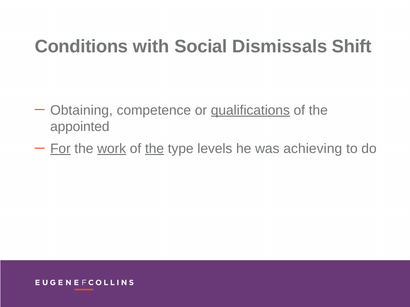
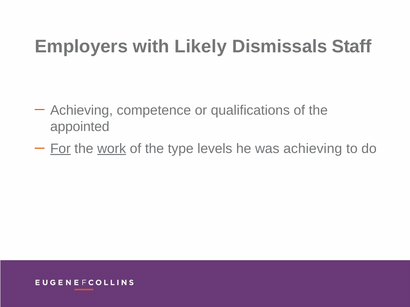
Conditions: Conditions -> Employers
Social: Social -> Likely
Shift: Shift -> Staff
Obtaining at (82, 110): Obtaining -> Achieving
qualifications underline: present -> none
the at (155, 149) underline: present -> none
